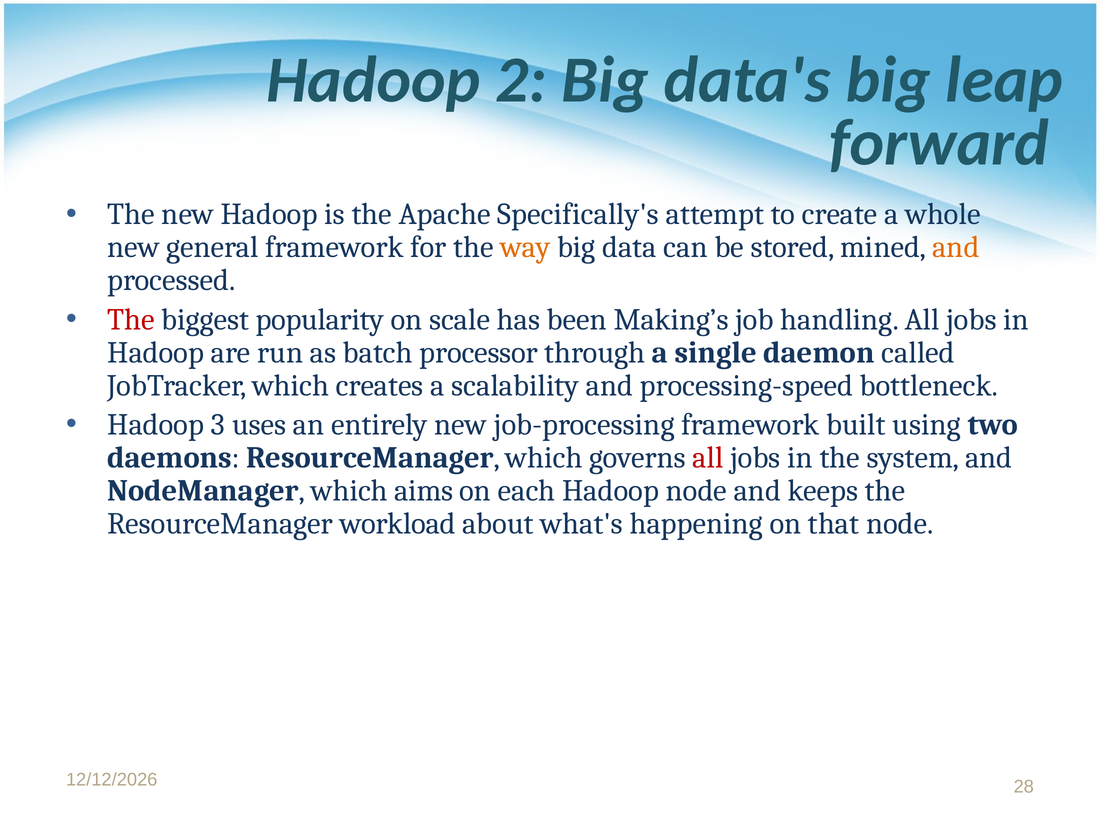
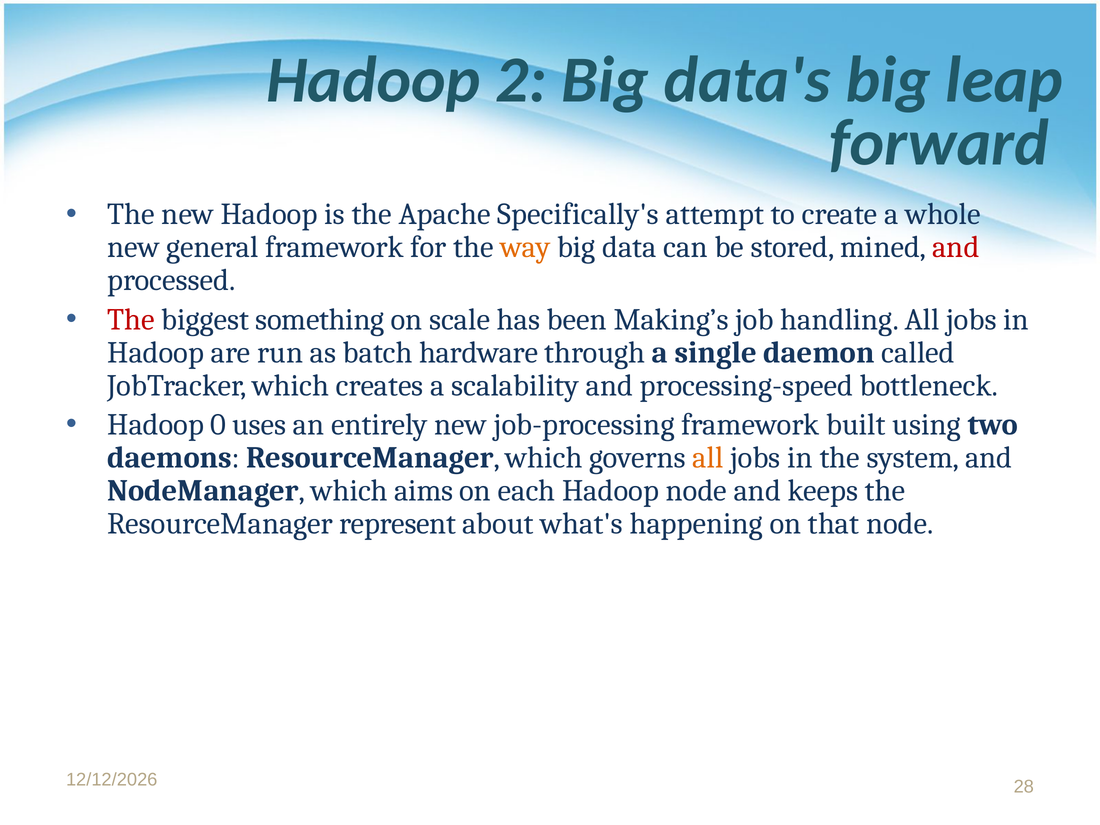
and at (956, 247) colour: orange -> red
popularity: popularity -> something
processor: processor -> hardware
3: 3 -> 0
all at (708, 458) colour: red -> orange
workload: workload -> represent
